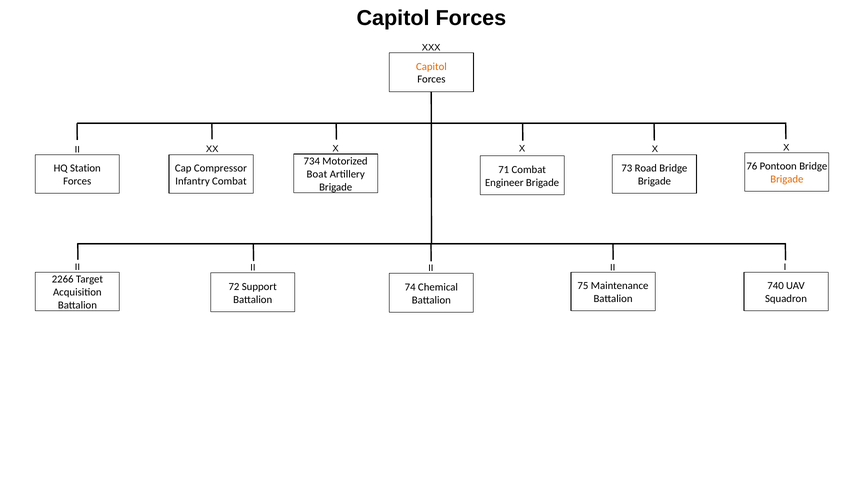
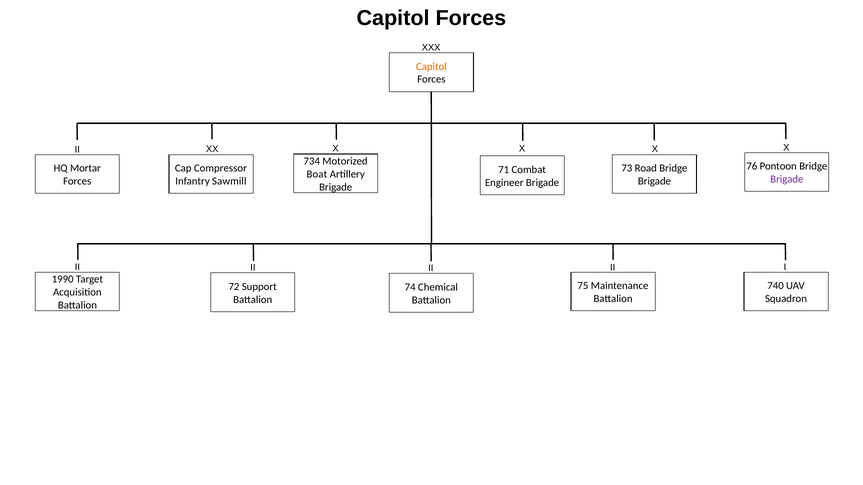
Station: Station -> Mortar
Brigade at (787, 179) colour: orange -> purple
Infantry Combat: Combat -> Sawmill
2266: 2266 -> 1990
